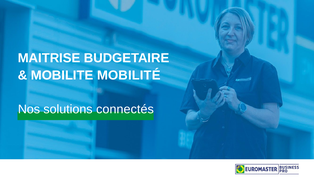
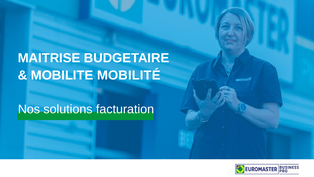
connectés: connectés -> facturation
